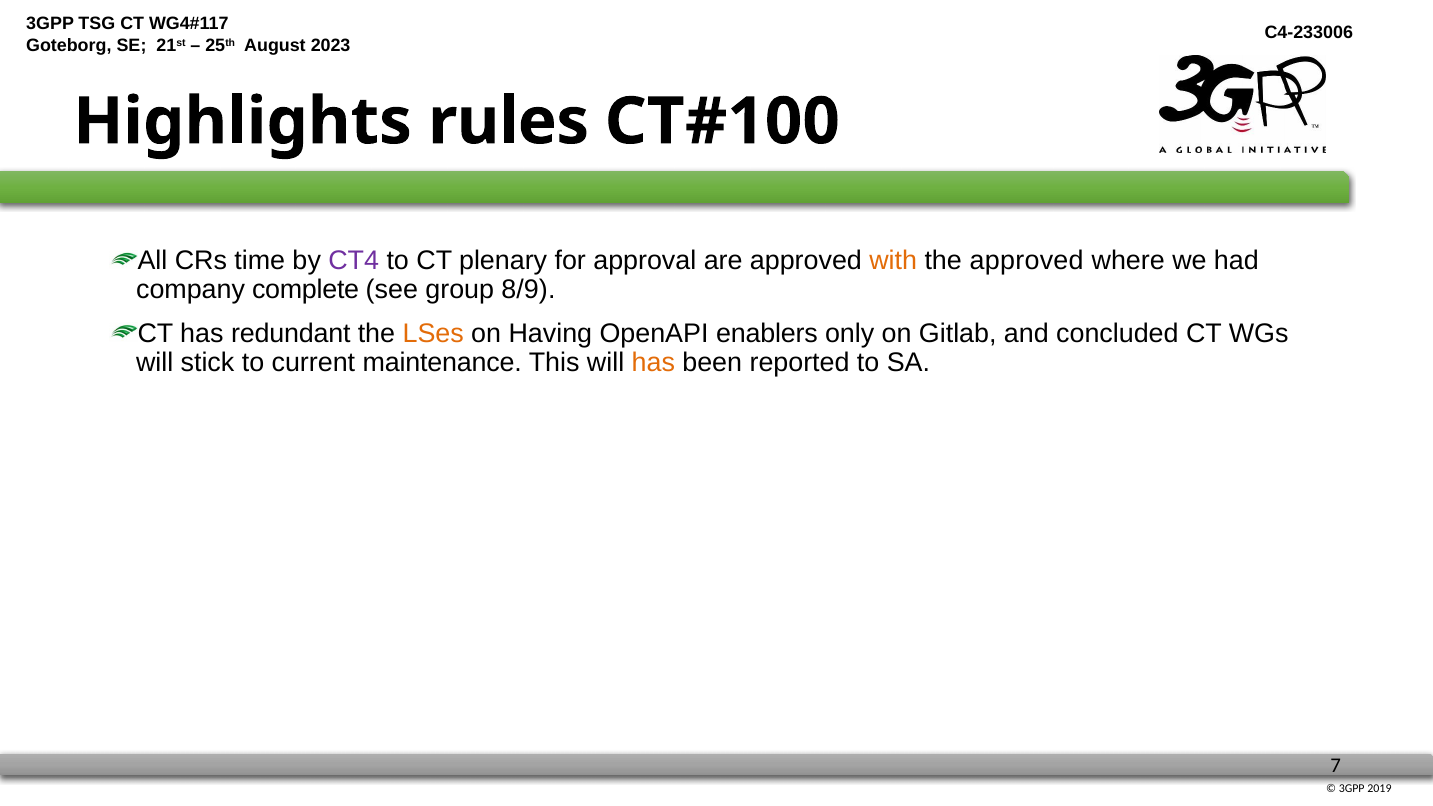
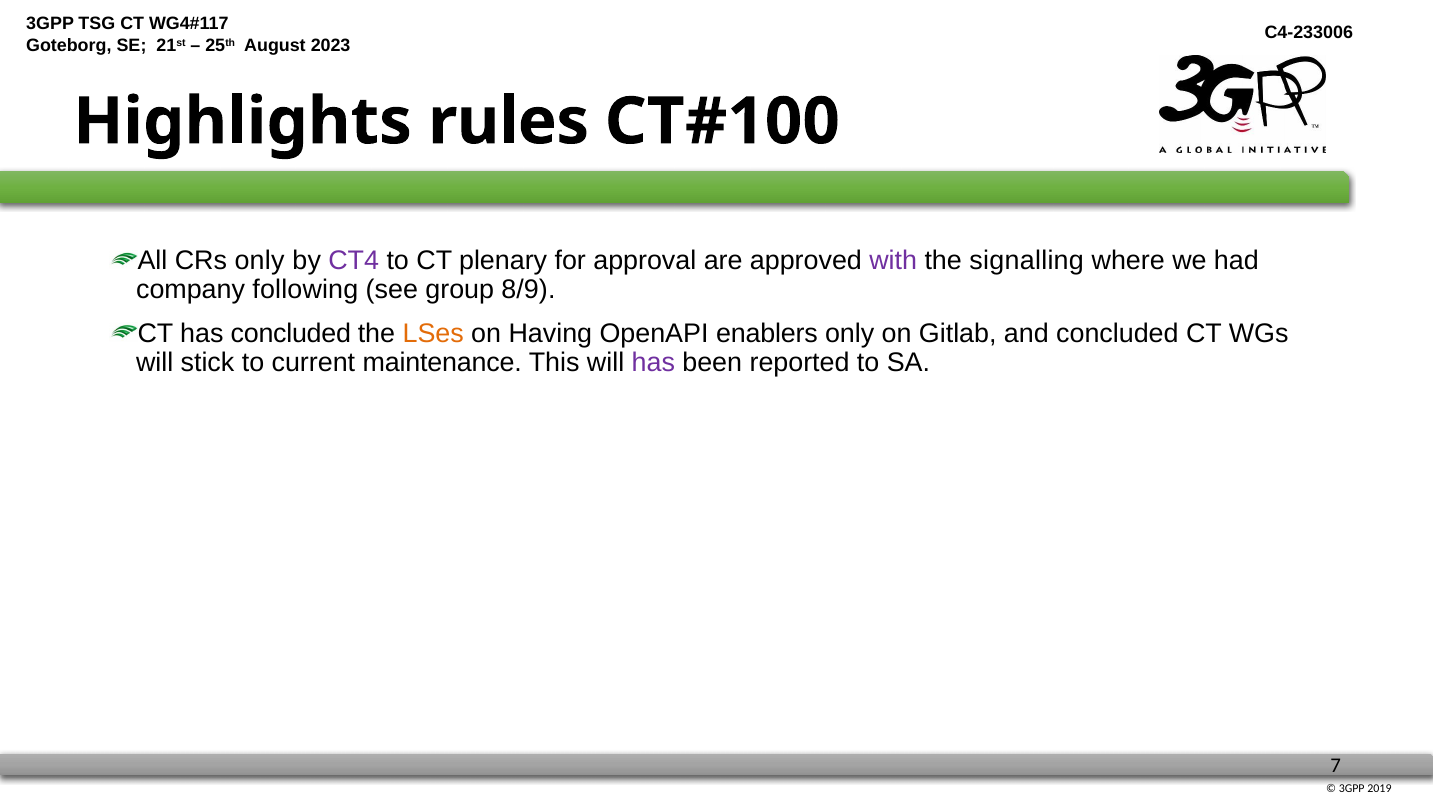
CRs time: time -> only
with colour: orange -> purple
the approved: approved -> signalling
complete: complete -> following
has redundant: redundant -> concluded
has at (653, 363) colour: orange -> purple
